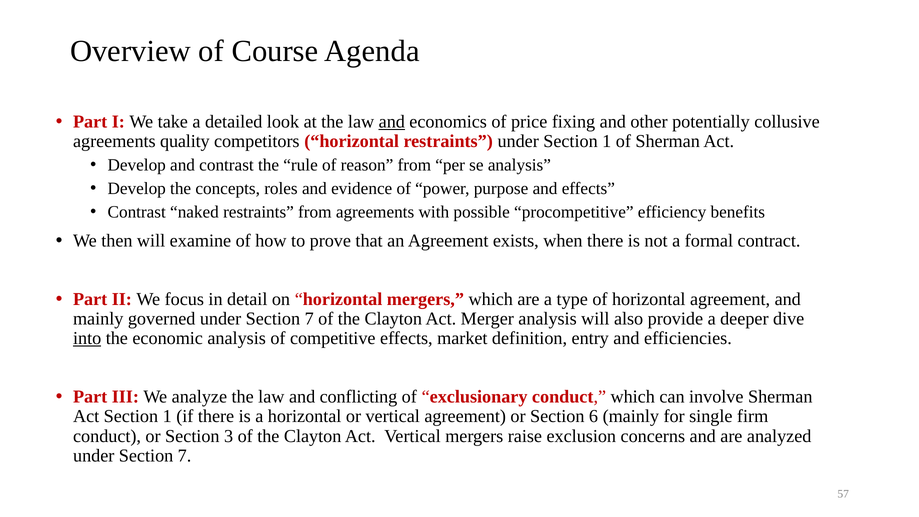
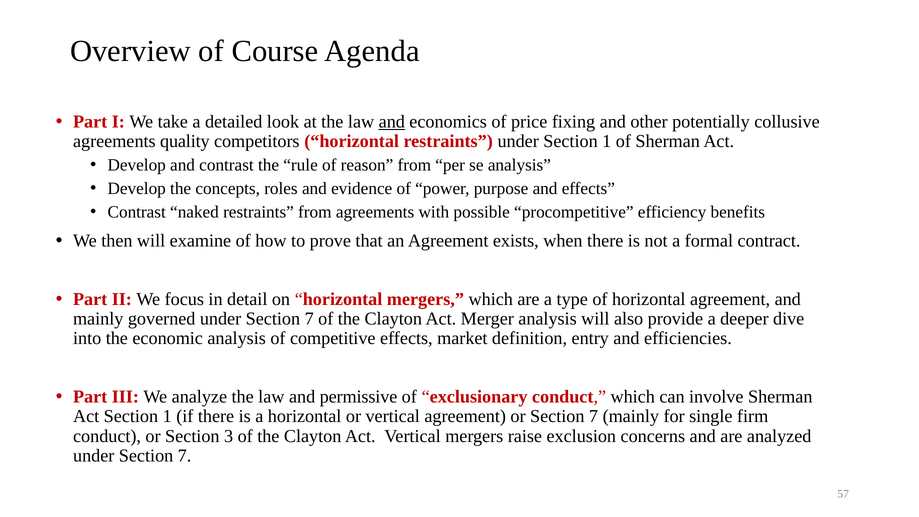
into underline: present -> none
conflicting: conflicting -> permissive
or Section 6: 6 -> 7
